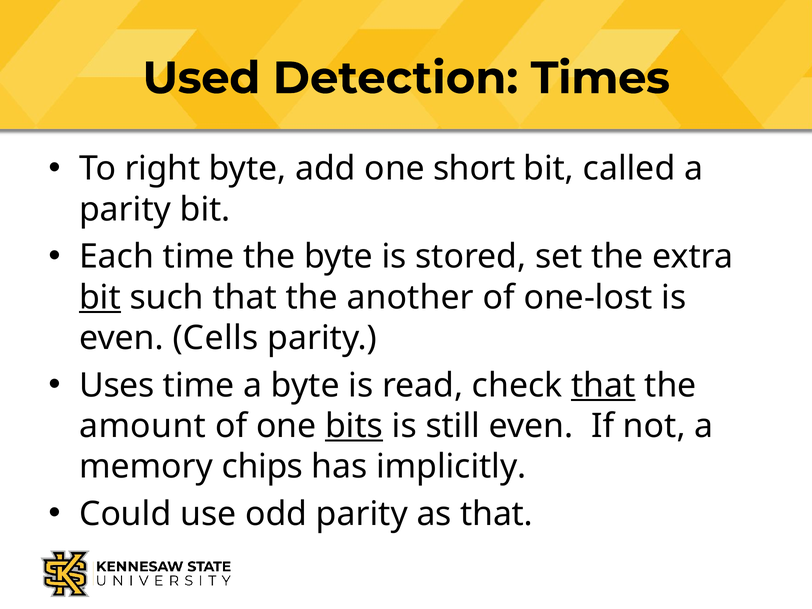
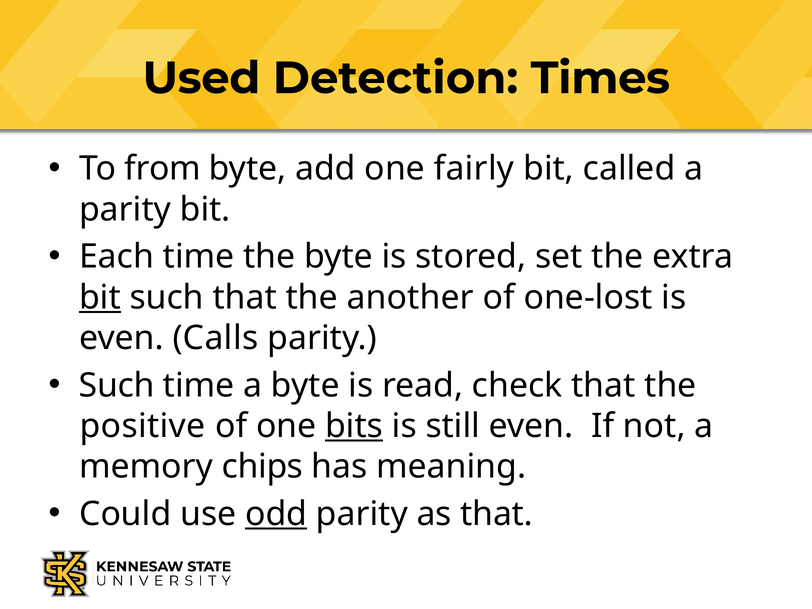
right: right -> from
short: short -> fairly
Cells: Cells -> Calls
Uses at (117, 385): Uses -> Such
that at (603, 385) underline: present -> none
amount: amount -> positive
implicitly: implicitly -> meaning
odd underline: none -> present
